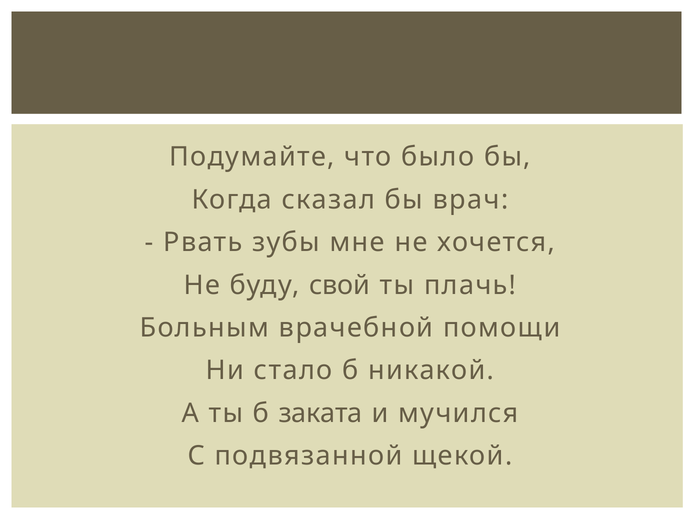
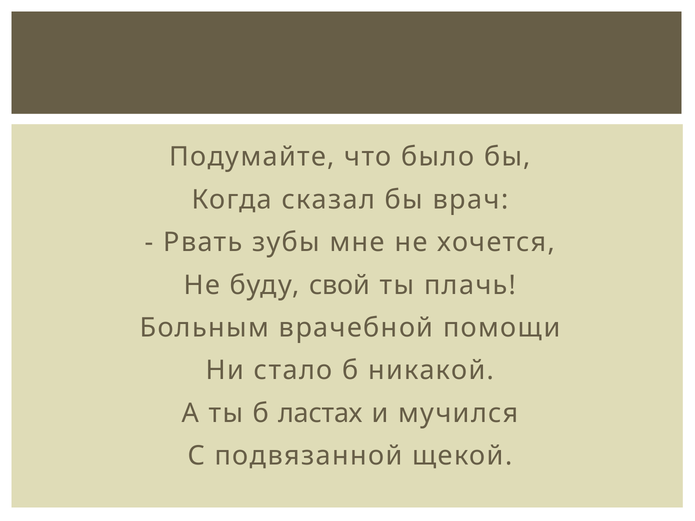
заката: заката -> ластах
